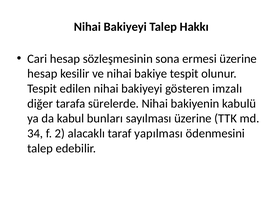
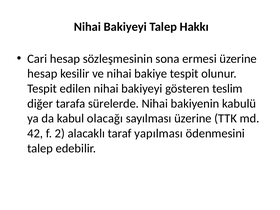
imzalı: imzalı -> teslim
bunları: bunları -> olacağı
34: 34 -> 42
